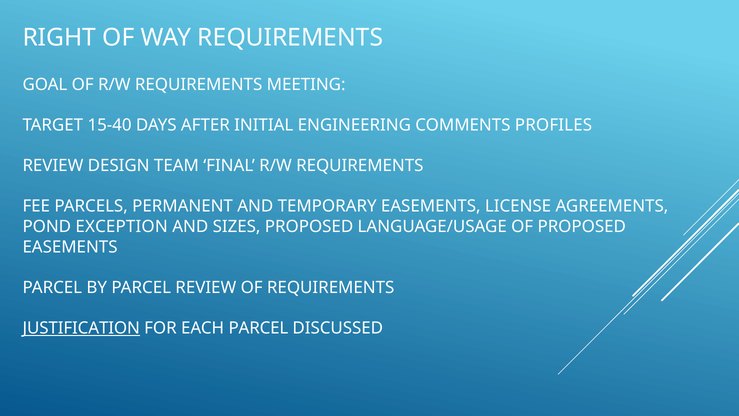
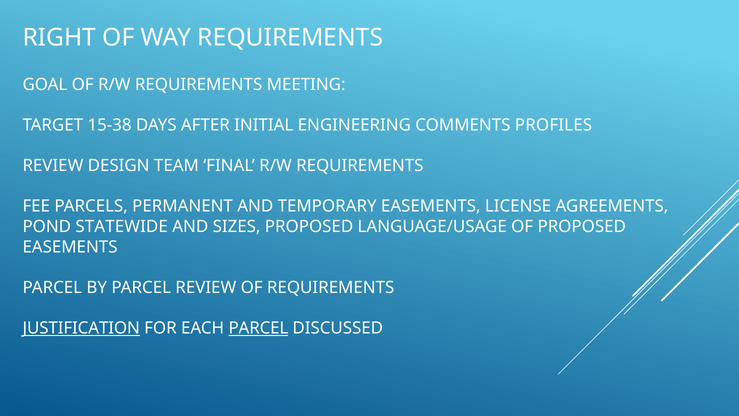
15-40: 15-40 -> 15-38
EXCEPTION: EXCEPTION -> STATEWIDE
PARCEL at (258, 328) underline: none -> present
